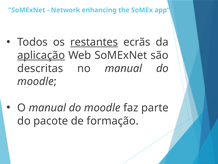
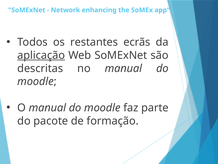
restantes underline: present -> none
